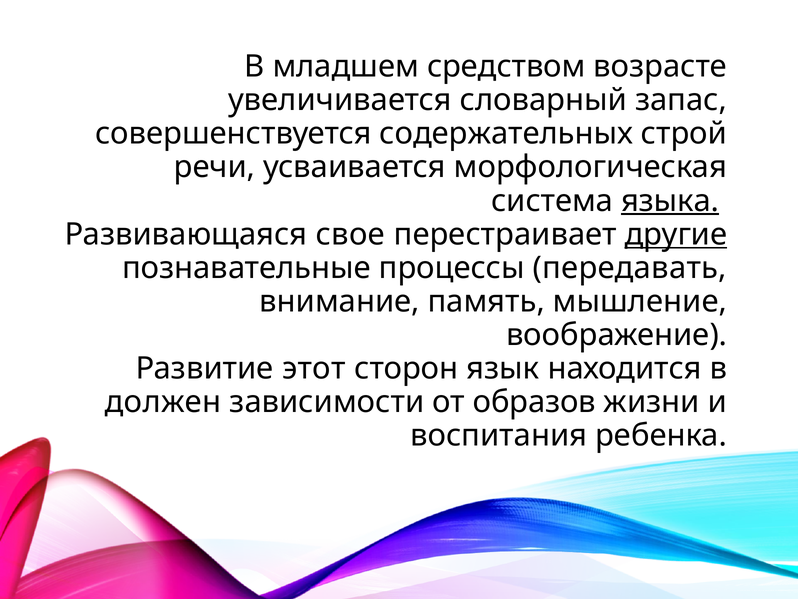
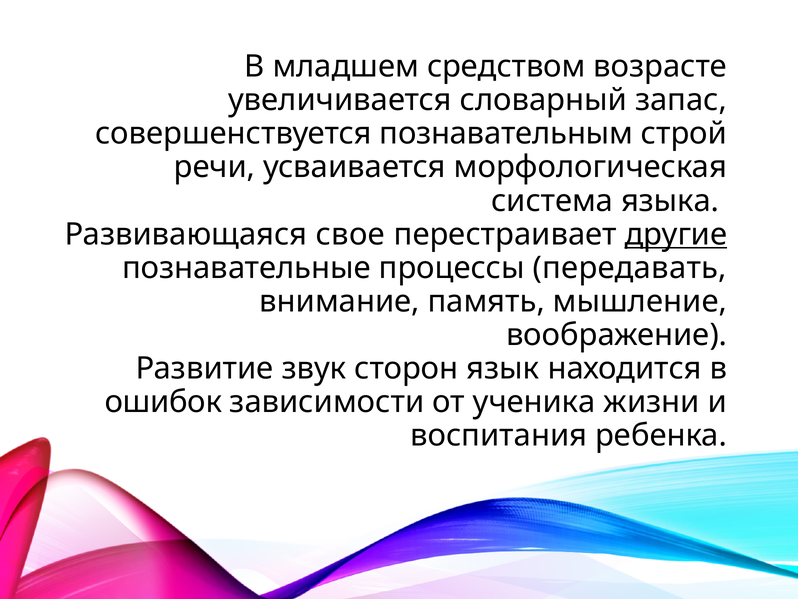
содержательных: содержательных -> познавательным
языка underline: present -> none
этот: этот -> звук
должен: должен -> ошибок
образов: образов -> ученика
